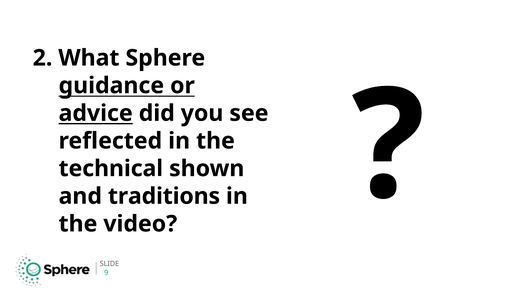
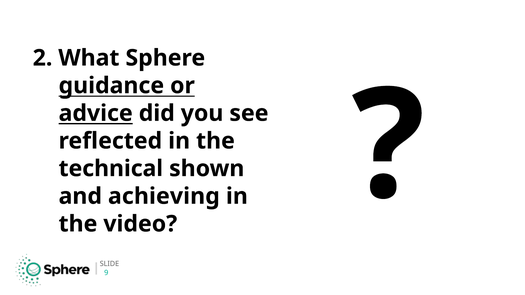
traditions: traditions -> achieving
